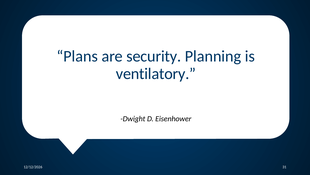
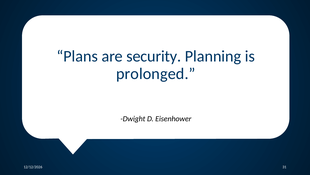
ventilatory: ventilatory -> prolonged
